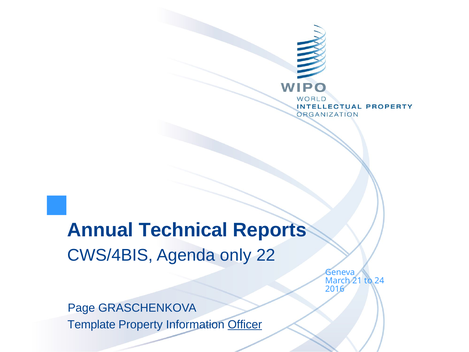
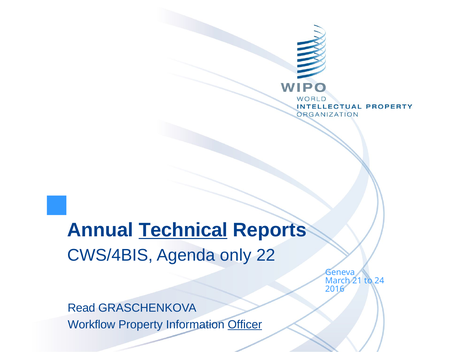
Technical underline: none -> present
Page: Page -> Read
Template: Template -> Workflow
